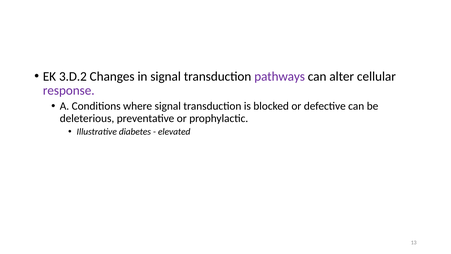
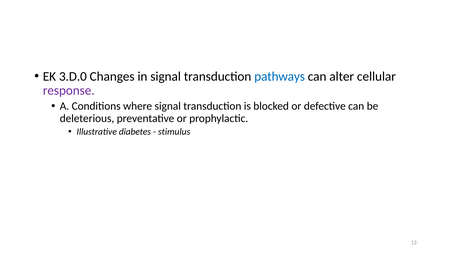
3.D.2: 3.D.2 -> 3.D.0
pathways colour: purple -> blue
elevated: elevated -> stimulus
